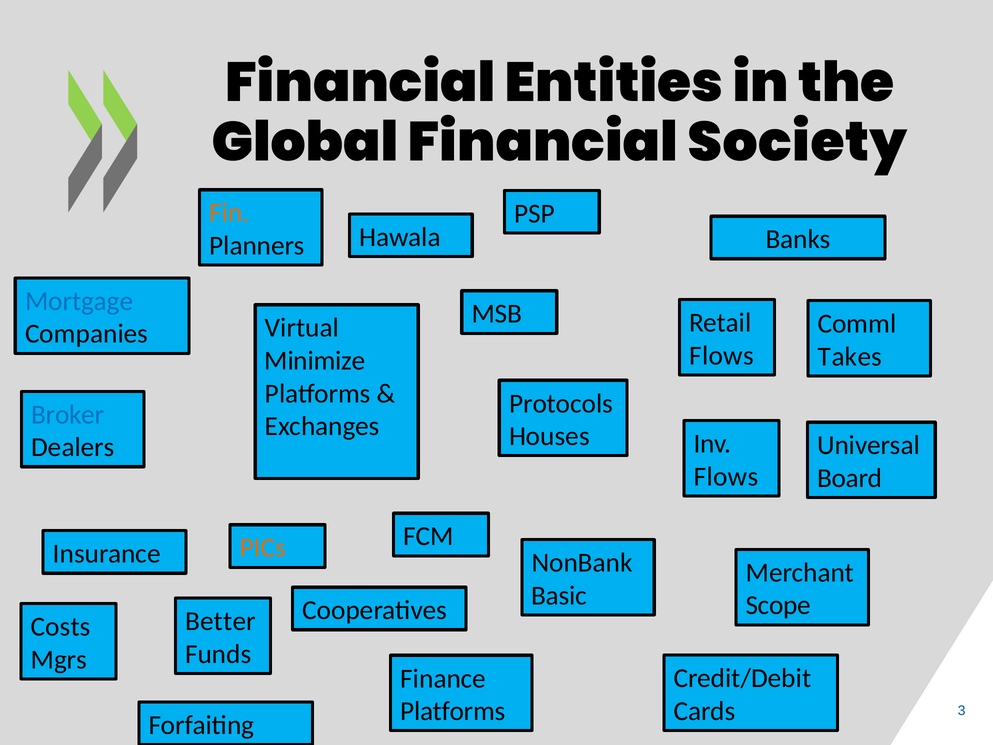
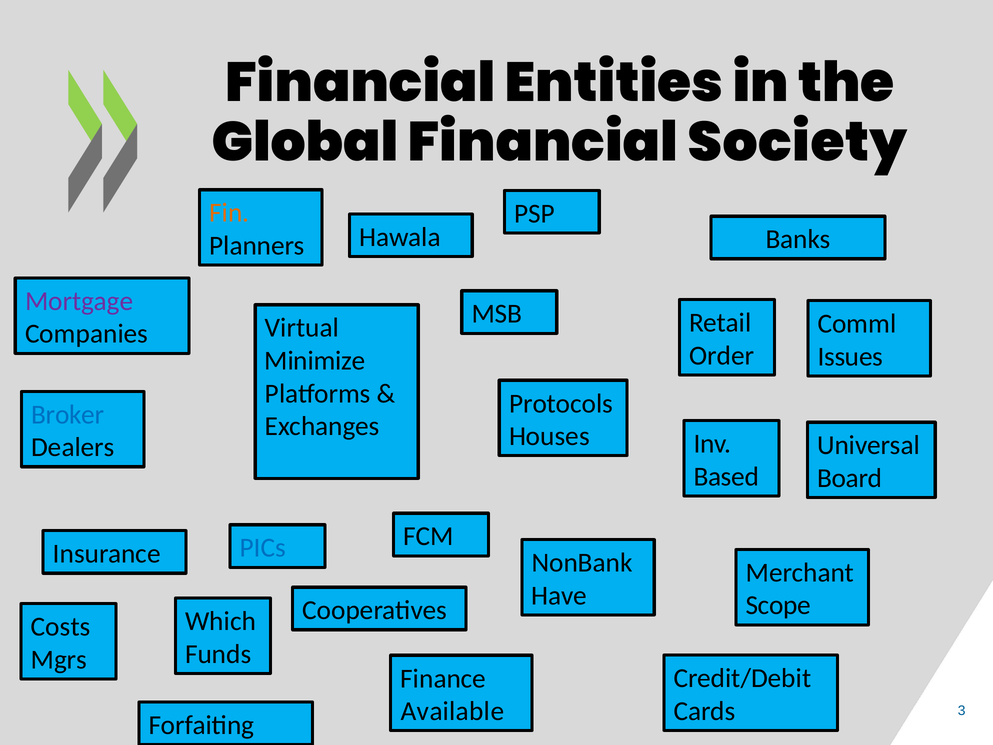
Mortgage colour: blue -> purple
Flows at (722, 355): Flows -> Order
Takes: Takes -> Issues
Flows at (726, 476): Flows -> Based
PICs colour: orange -> blue
Basic: Basic -> Have
Better: Better -> Which
Platforms at (453, 711): Platforms -> Available
